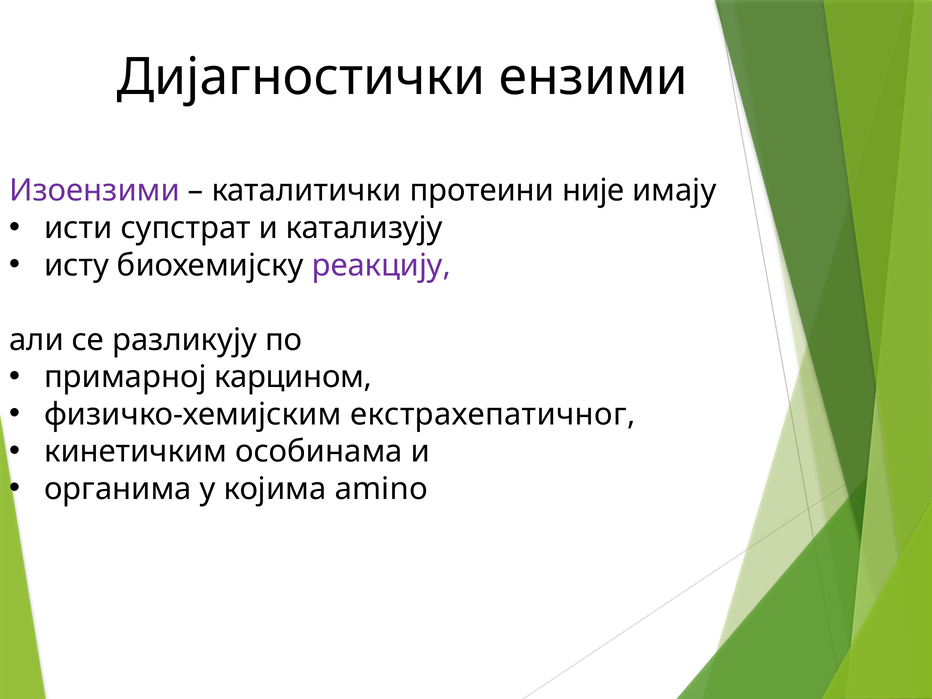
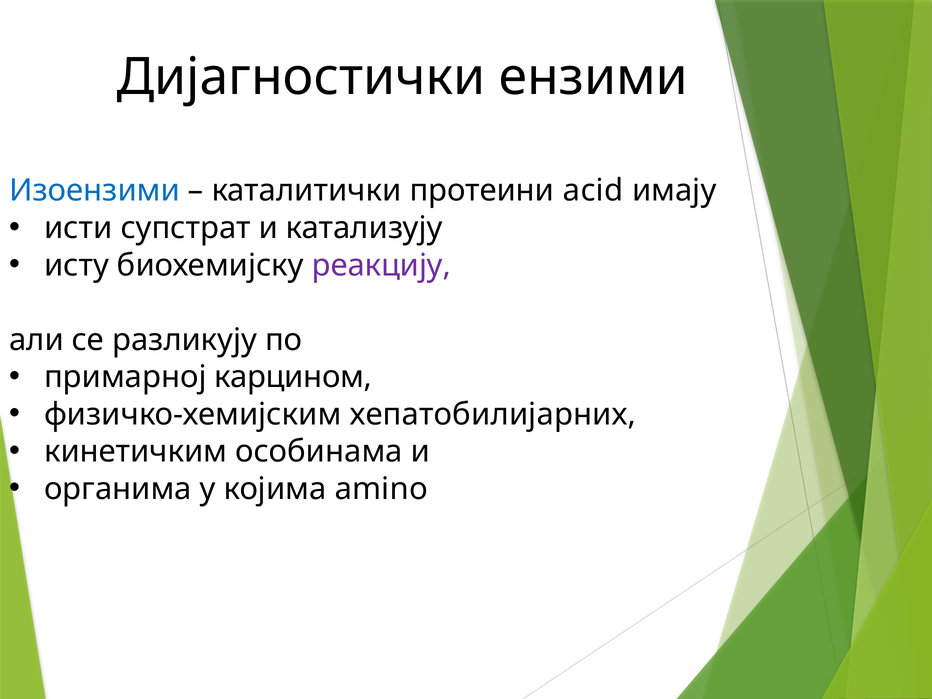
Изоензими colour: purple -> blue
није: није -> acid
екстрахепатичног: екстрахепатичног -> хепатобилијарних
